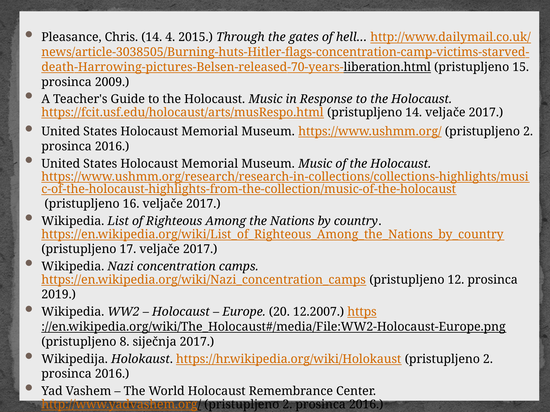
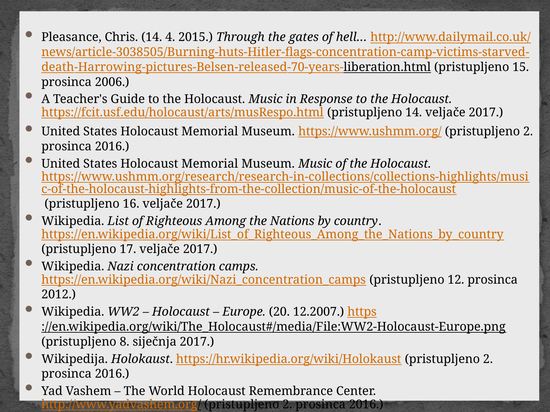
2009: 2009 -> 2006
2019: 2019 -> 2012
